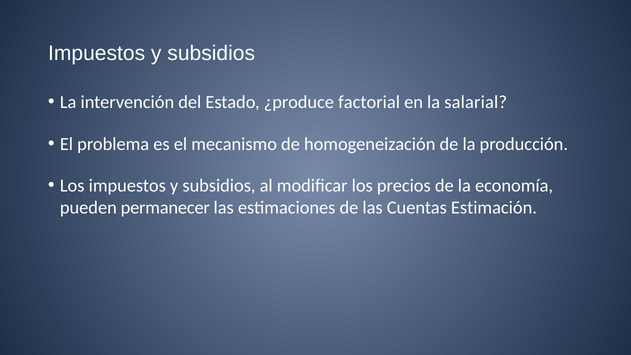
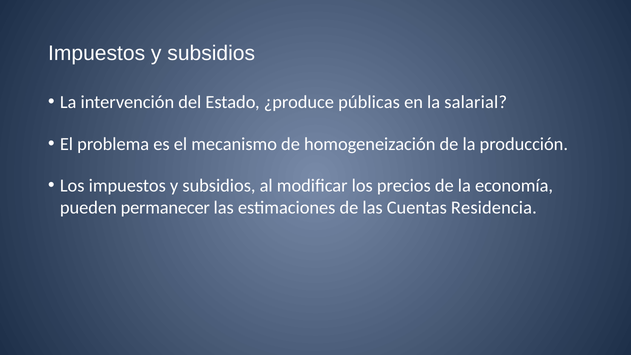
factorial: factorial -> públicas
Estimación: Estimación -> Residencia
